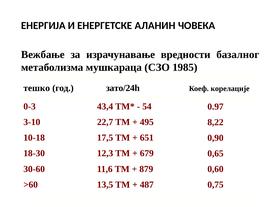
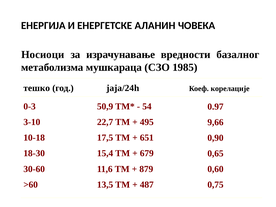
Вежбање: Вежбање -> Носиоци
зато/24h: зато/24h -> јаја/24h
43,4: 43,4 -> 50,9
8,22: 8,22 -> 9,66
12,3: 12,3 -> 15,4
